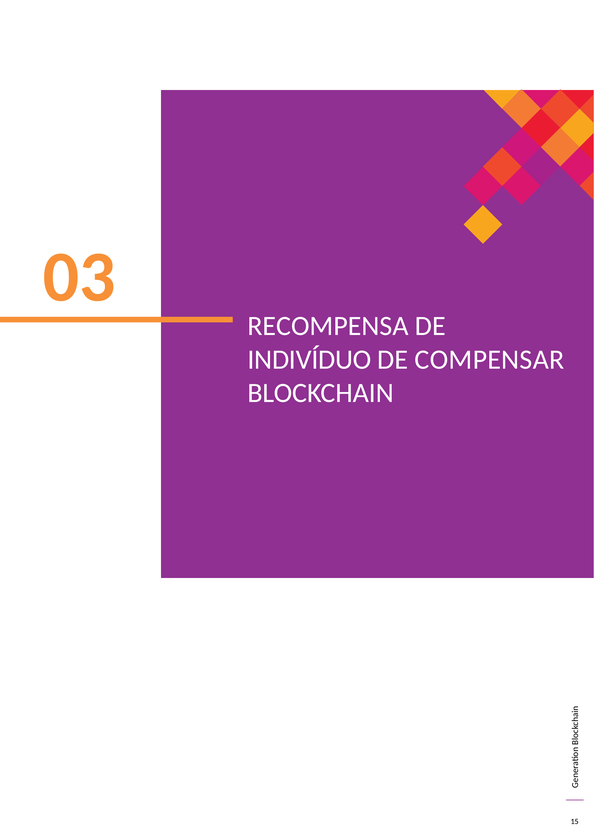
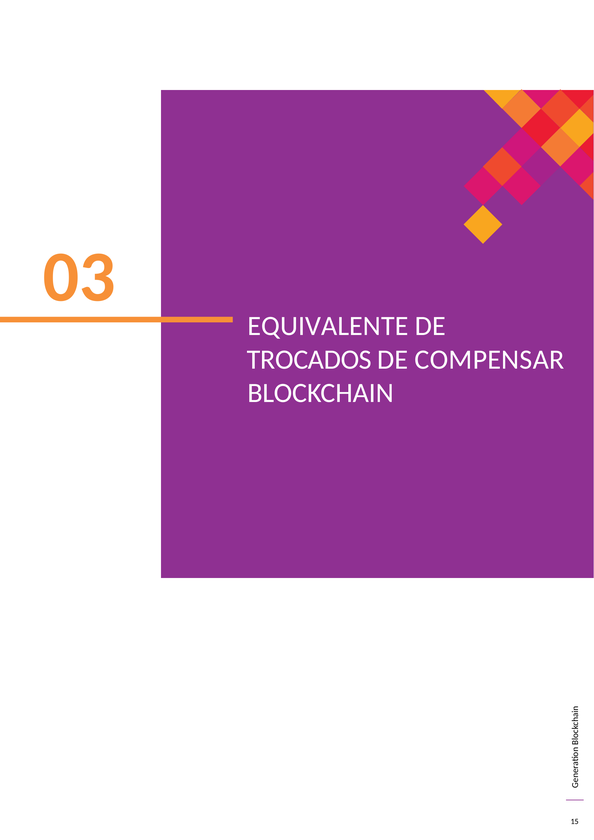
RECOMPENSA: RECOMPENSA -> EQUIVALENTE
INDIVÍDUO: INDIVÍDUO -> TROCADOS
